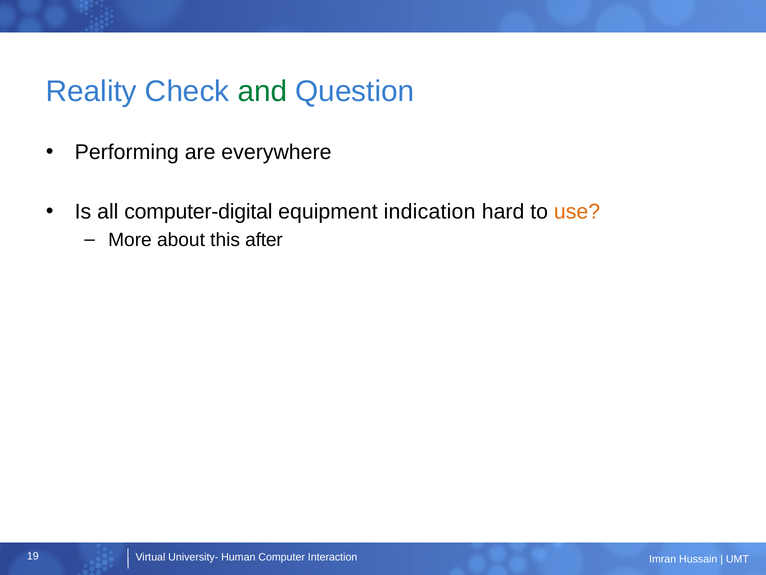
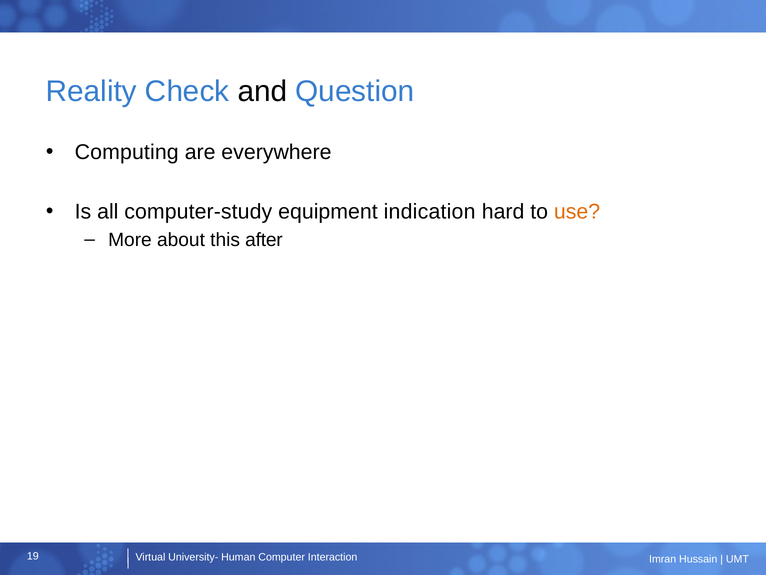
and colour: green -> black
Performing: Performing -> Computing
computer-digital: computer-digital -> computer-study
